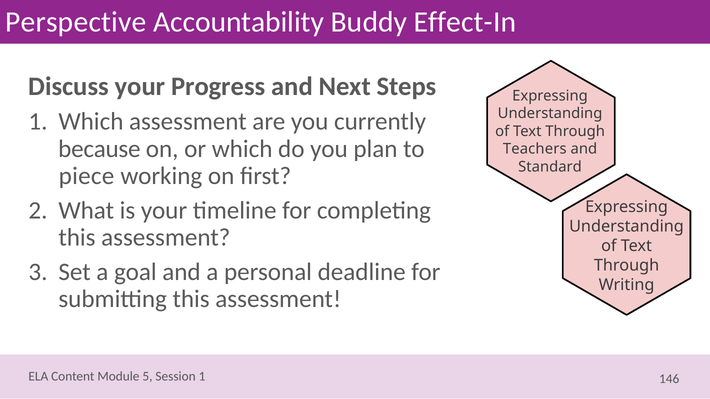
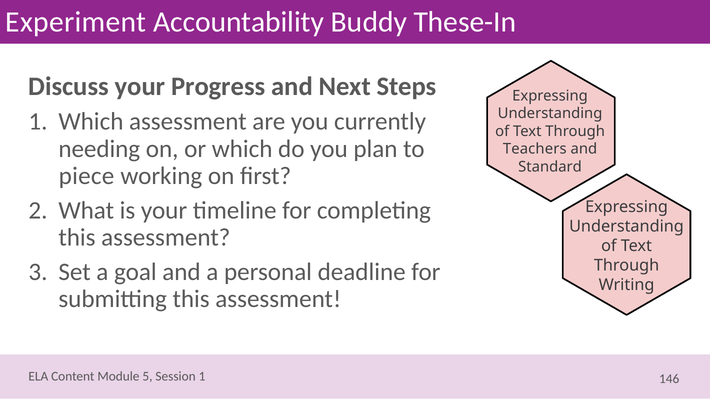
Perspective: Perspective -> Experiment
Effect-In: Effect-In -> These-In
because: because -> needing
